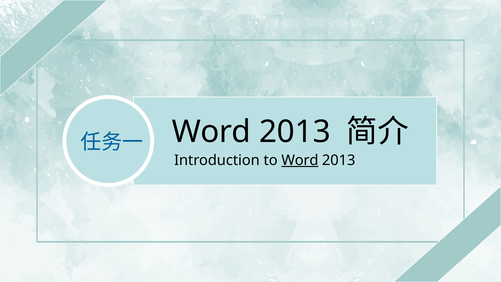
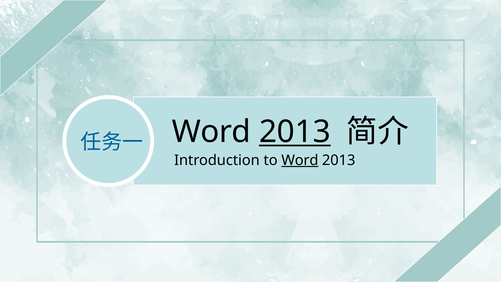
2013 at (295, 132) underline: none -> present
